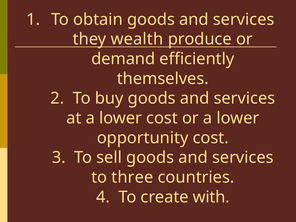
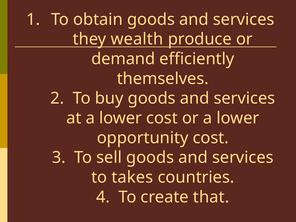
three: three -> takes
with: with -> that
